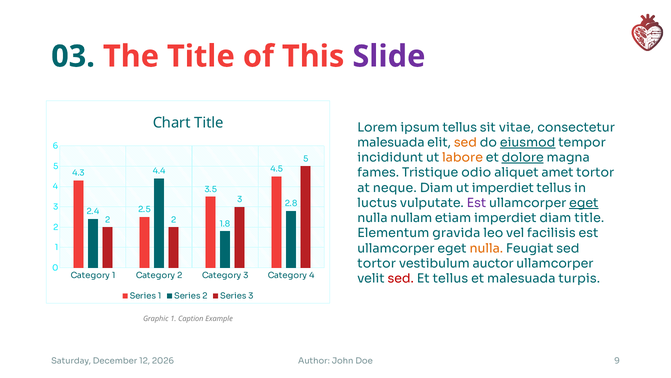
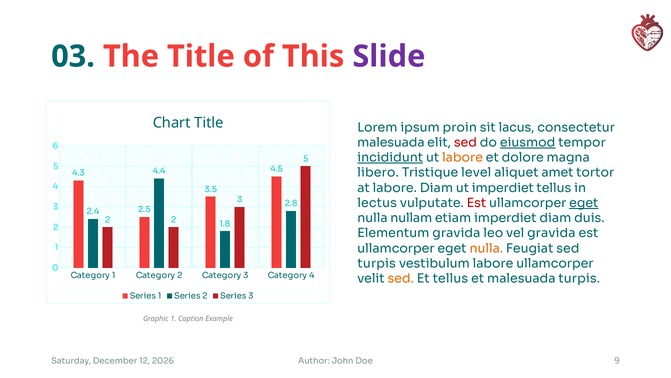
ipsum tellus: tellus -> proin
vitae: vitae -> lacus
sed at (465, 142) colour: orange -> red
incididunt underline: none -> present
dolore underline: present -> none
fames: fames -> libero
odio: odio -> level
at neque: neque -> labore
luctus: luctus -> lectus
Est at (476, 203) colour: purple -> red
diam title: title -> duis
vel facilisis: facilisis -> gravida
tortor at (377, 263): tortor -> turpis
vestibulum auctor: auctor -> labore
sed at (401, 278) colour: red -> orange
